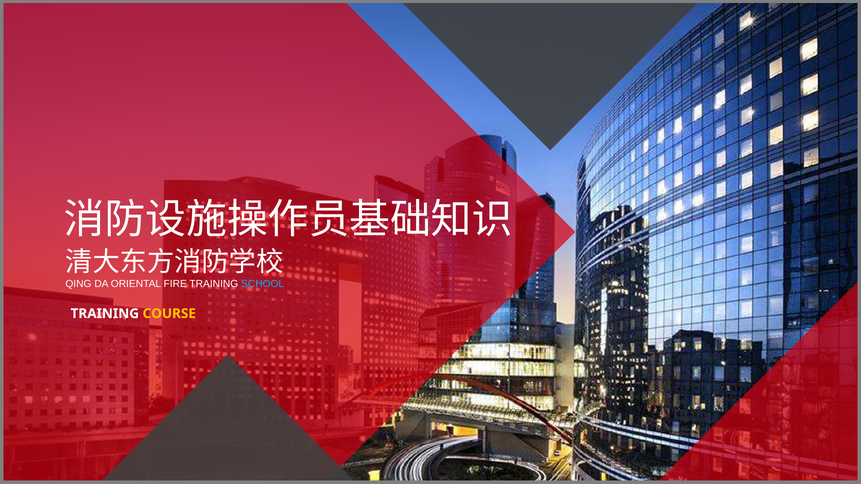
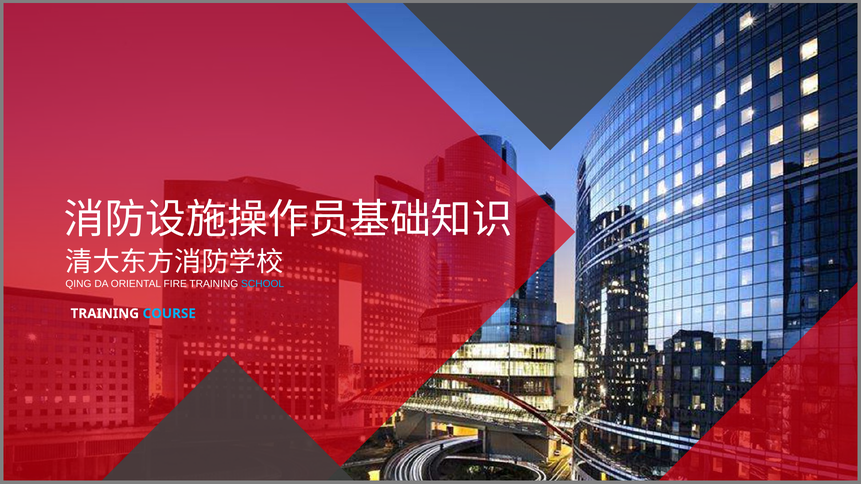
COURSE colour: yellow -> light blue
